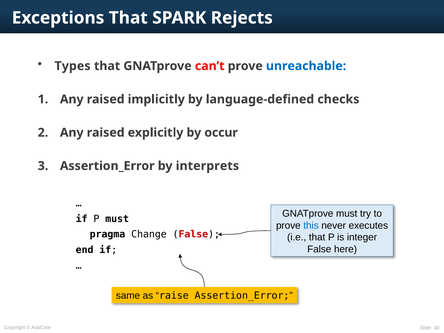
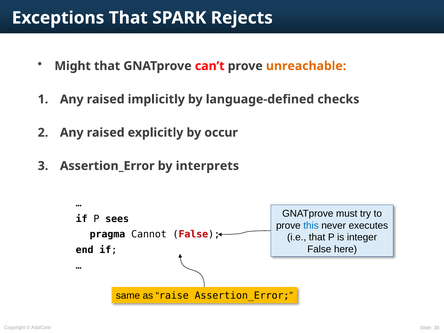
Types: Types -> Might
unreachable colour: blue -> orange
P must: must -> sees
Change: Change -> Cannot
